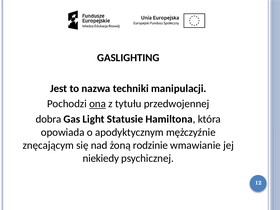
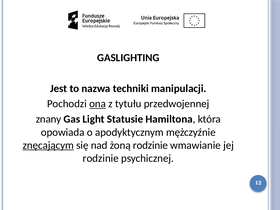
dobra: dobra -> znany
znęcającym underline: none -> present
niekiedy at (101, 158): niekiedy -> rodzinie
